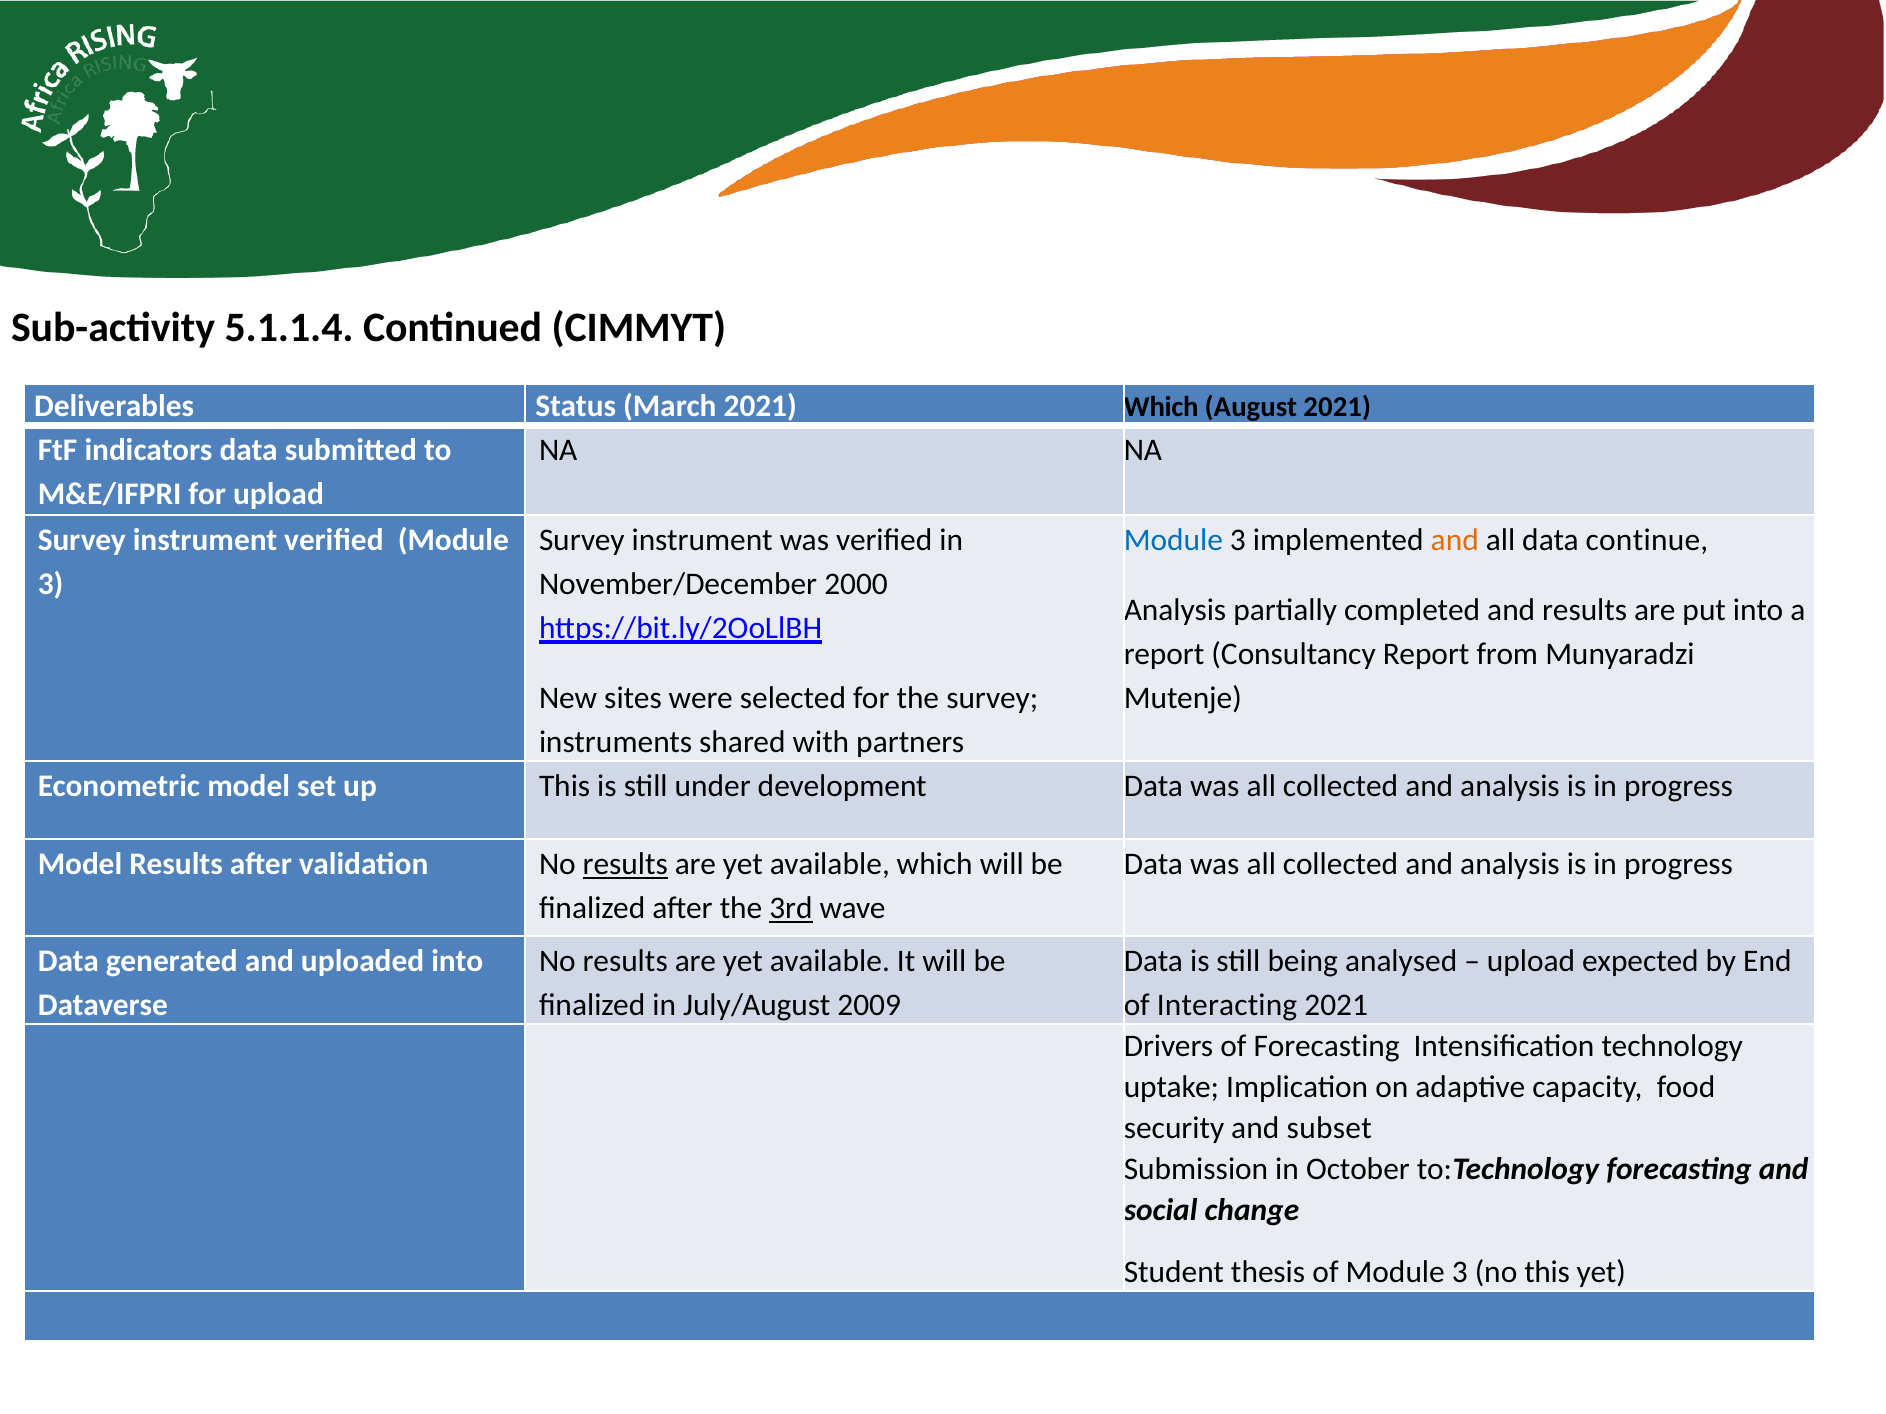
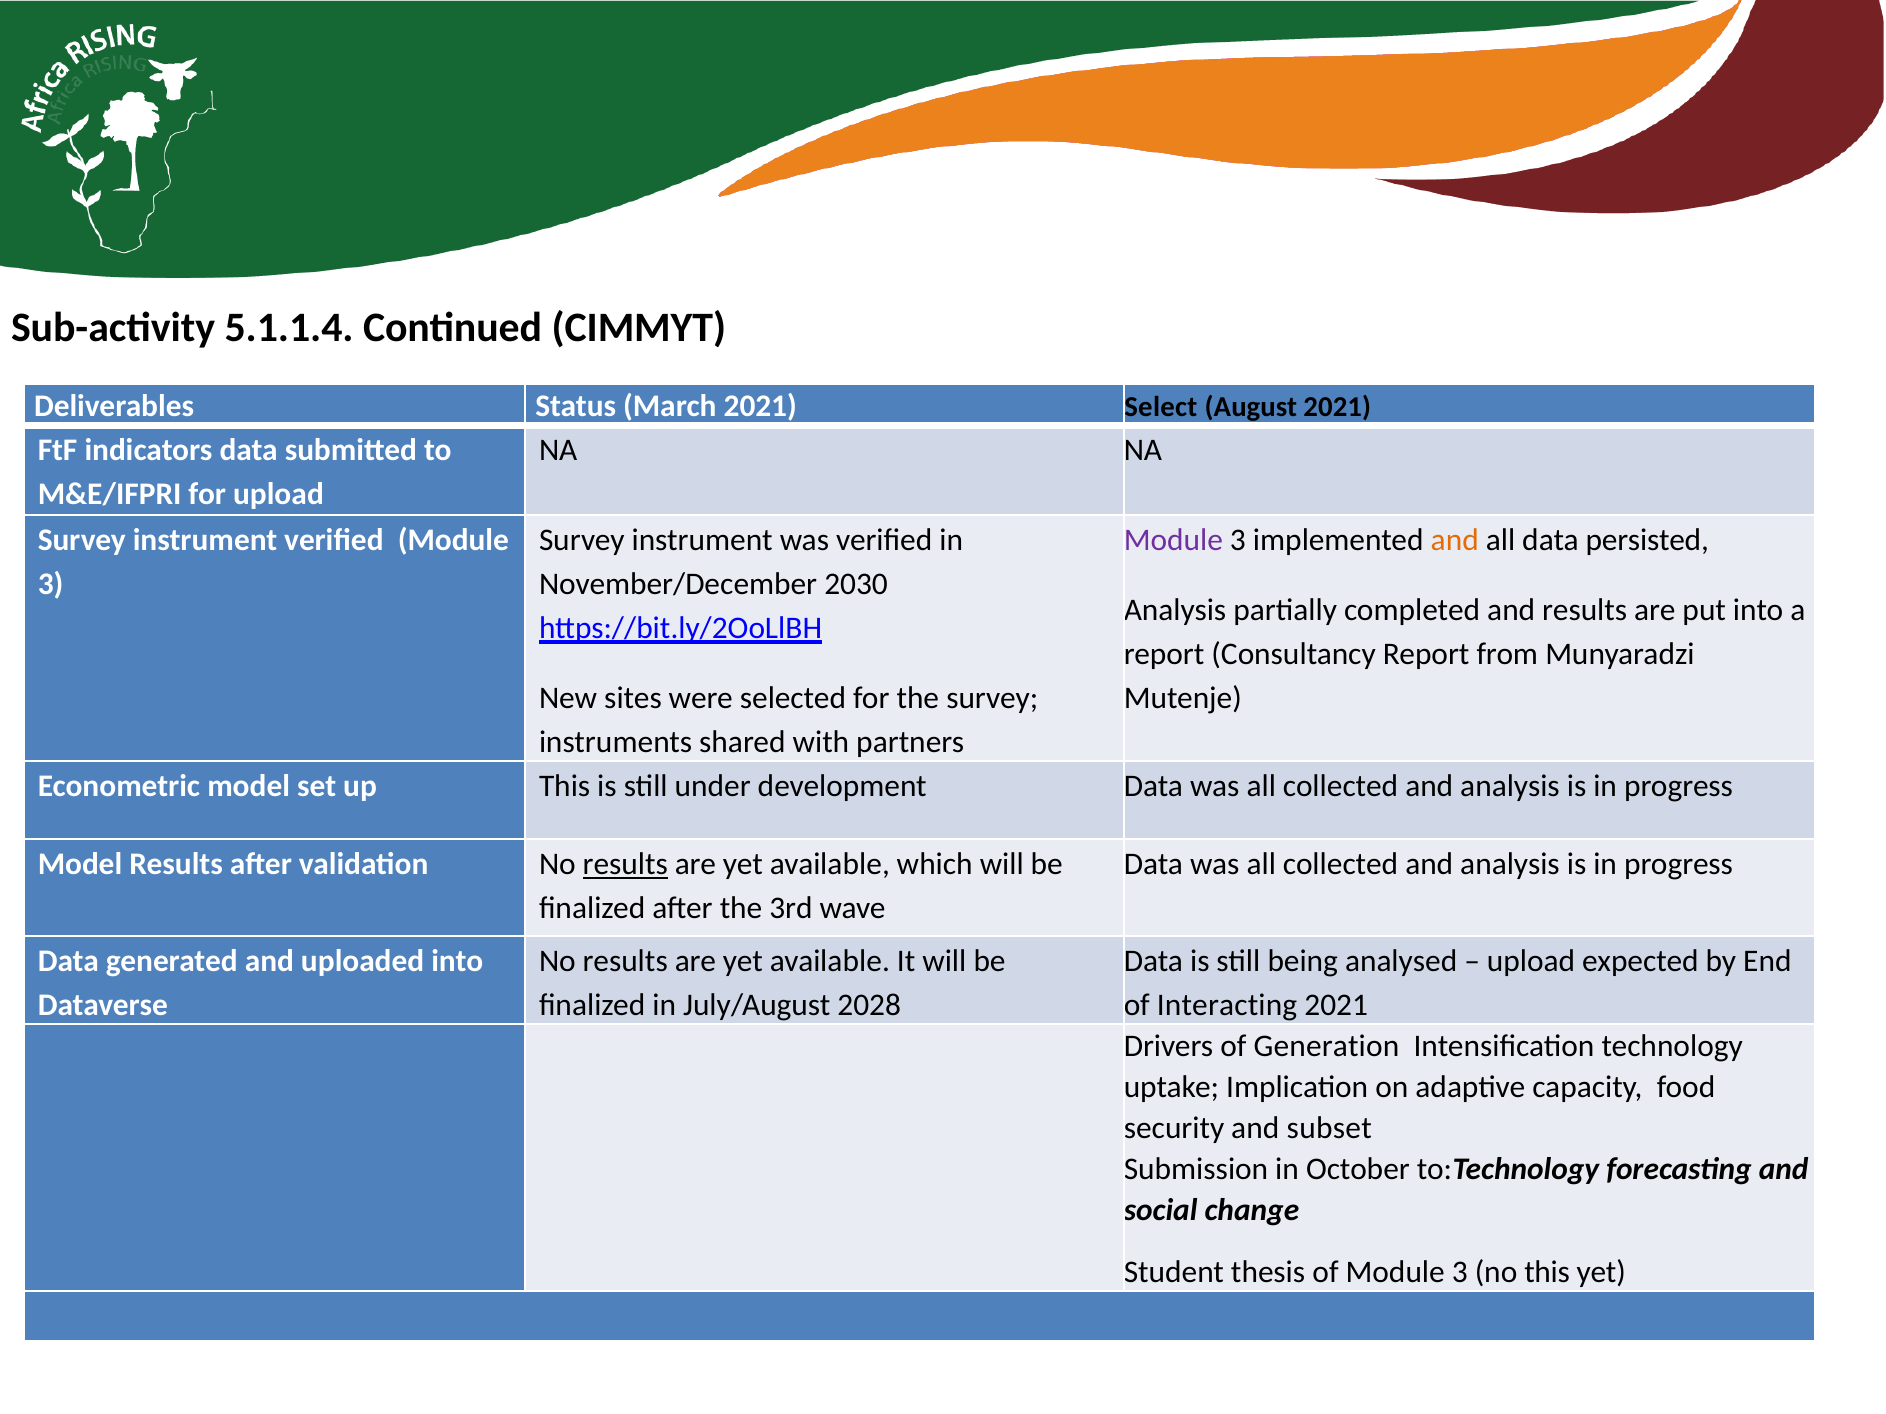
2021 Which: Which -> Select
Module at (1173, 540) colour: blue -> purple
continue: continue -> persisted
2000: 2000 -> 2030
3rd underline: present -> none
2009: 2009 -> 2028
of Forecasting: Forecasting -> Generation
